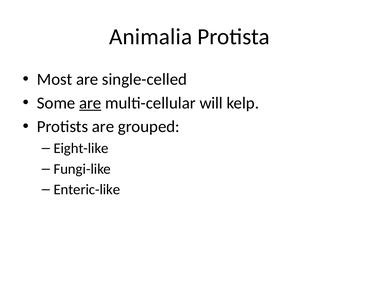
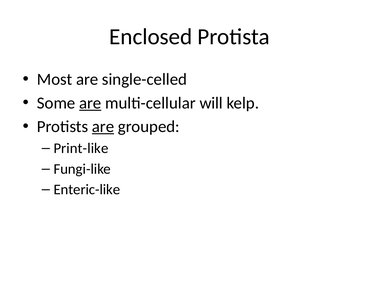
Animalia: Animalia -> Enclosed
are at (103, 127) underline: none -> present
Eight-like: Eight-like -> Print-like
